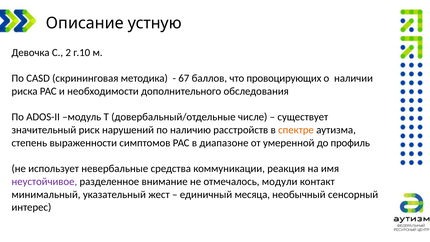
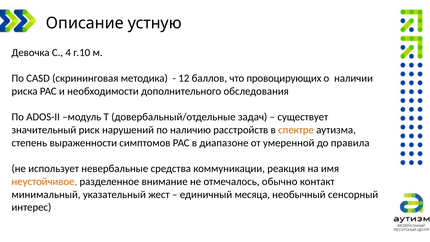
2: 2 -> 4
67: 67 -> 12
числе: числе -> задач
профиль: профиль -> правила
неустойчивое colour: purple -> orange
модули: модули -> обычно
